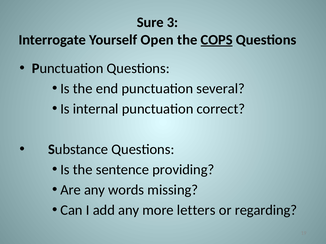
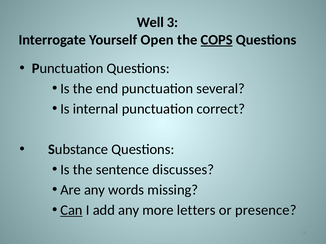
Sure: Sure -> Well
providing: providing -> discusses
Can underline: none -> present
regarding: regarding -> presence
